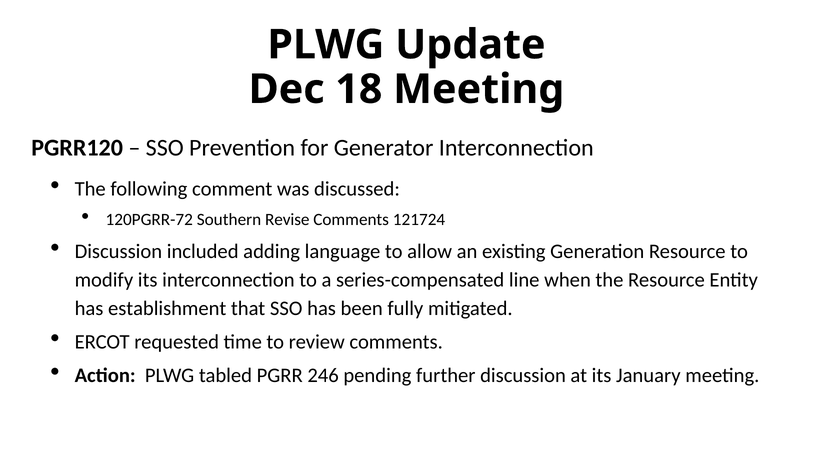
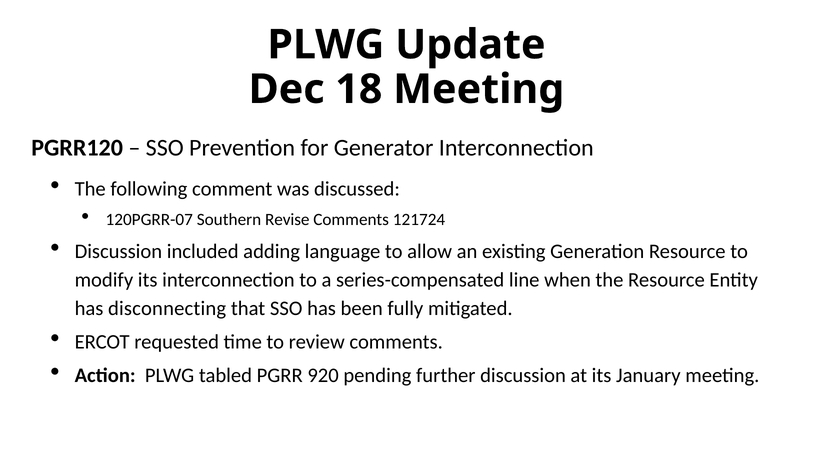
120PGRR-72: 120PGRR-72 -> 120PGRR-07
establishment: establishment -> disconnecting
246: 246 -> 920
